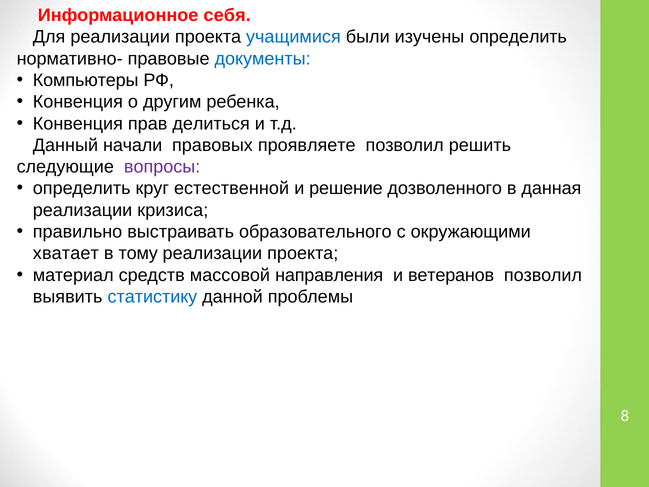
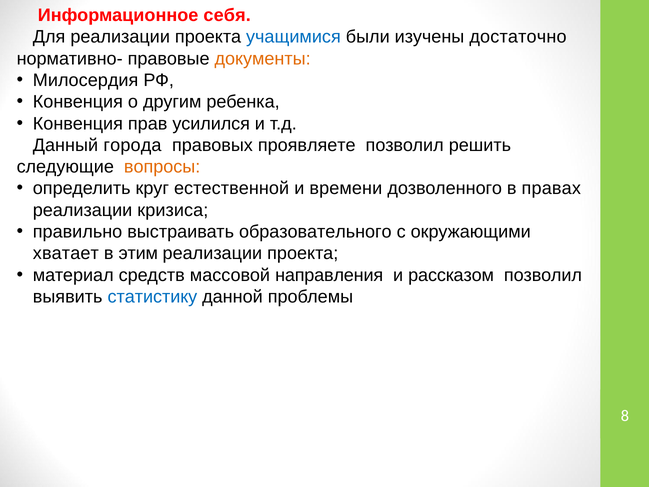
изучены определить: определить -> достаточно
документы colour: blue -> orange
Компьютеры: Компьютеры -> Милосердия
делиться: делиться -> усилился
начали: начали -> города
вопросы colour: purple -> orange
решение: решение -> времени
данная: данная -> правах
тому: тому -> этим
ветеранов: ветеранов -> рассказом
